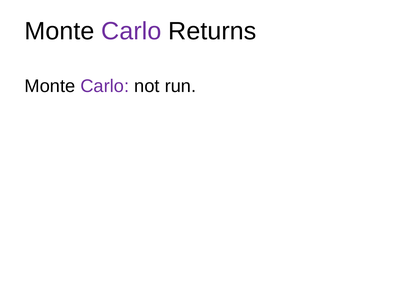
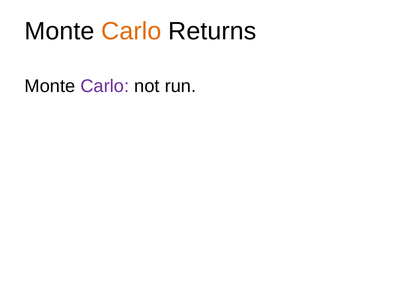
Carlo at (131, 31) colour: purple -> orange
